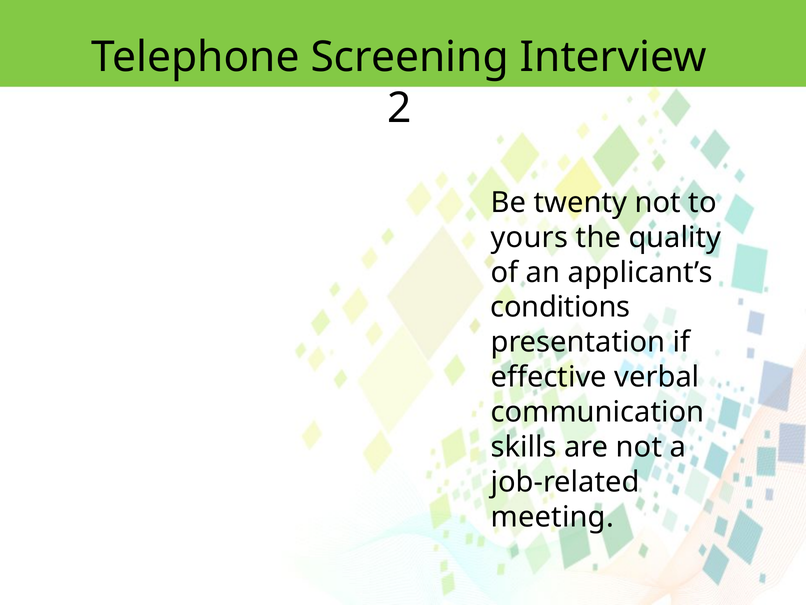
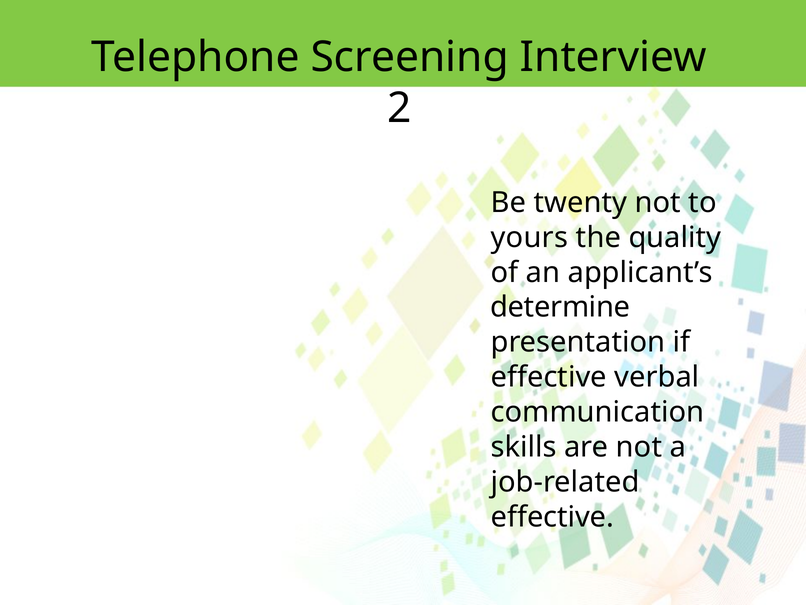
conditions: conditions -> determine
meeting at (552, 517): meeting -> effective
